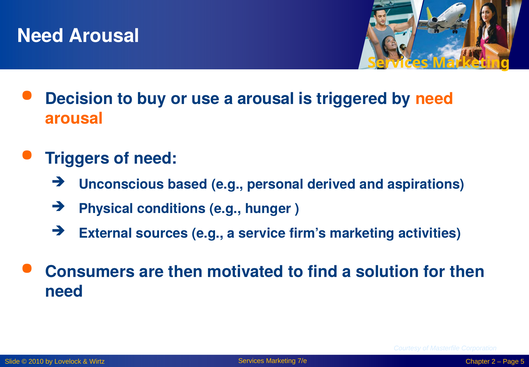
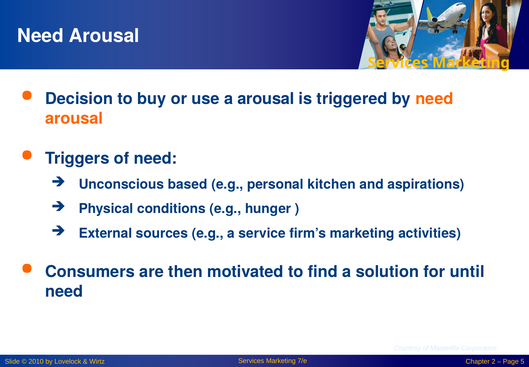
derived: derived -> kitchen
for then: then -> until
